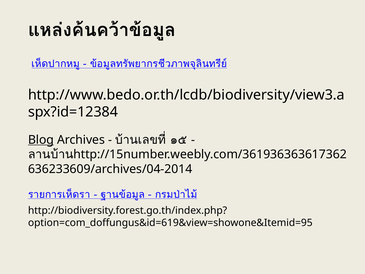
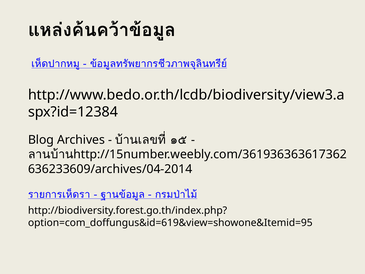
Blog underline: present -> none
